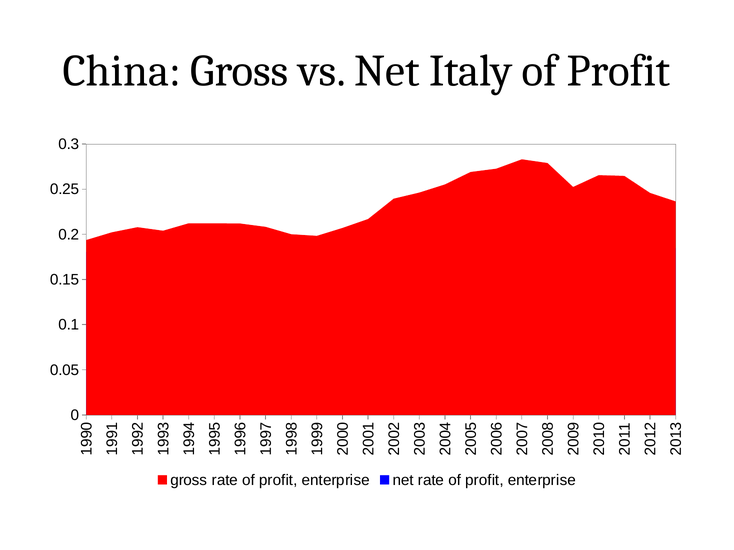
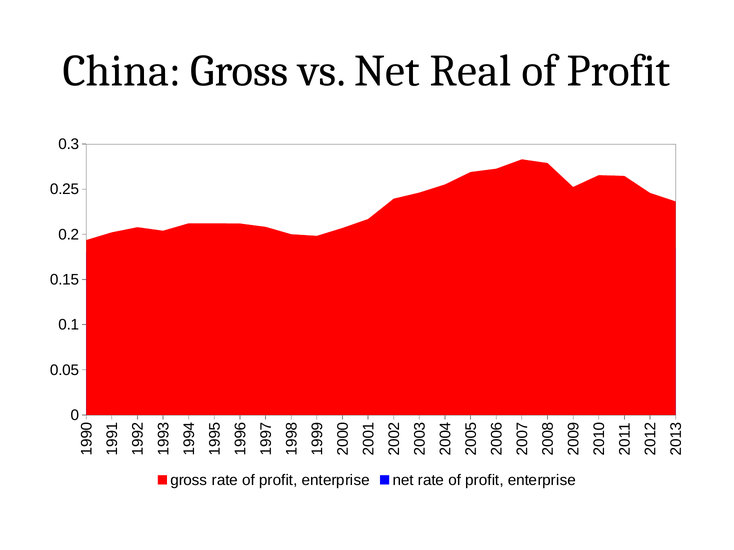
Italy: Italy -> Real
